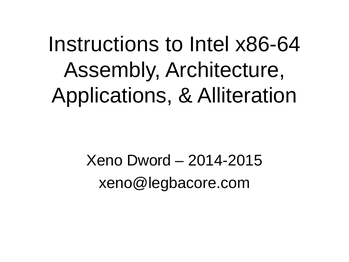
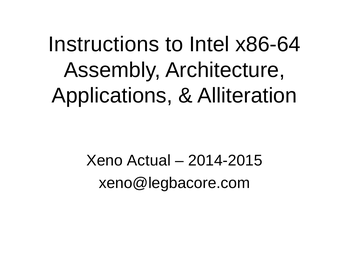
Dword: Dword -> Actual
